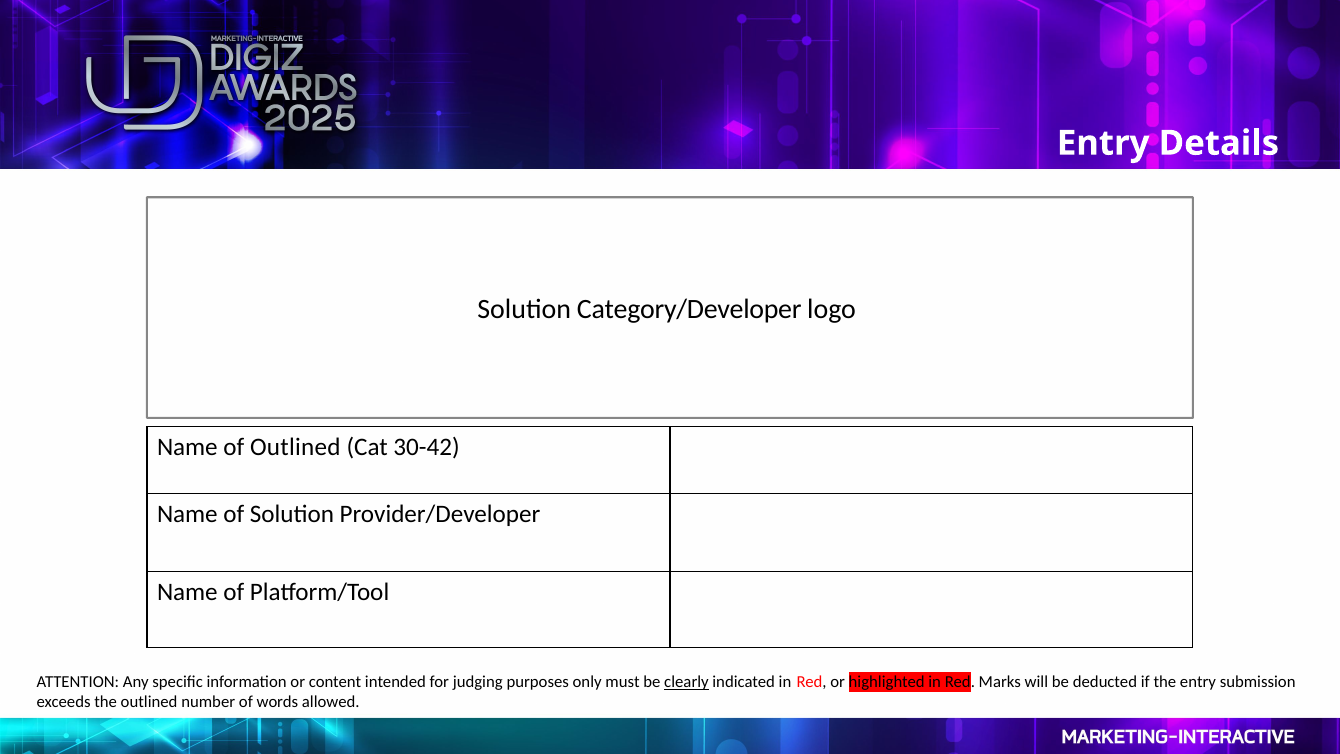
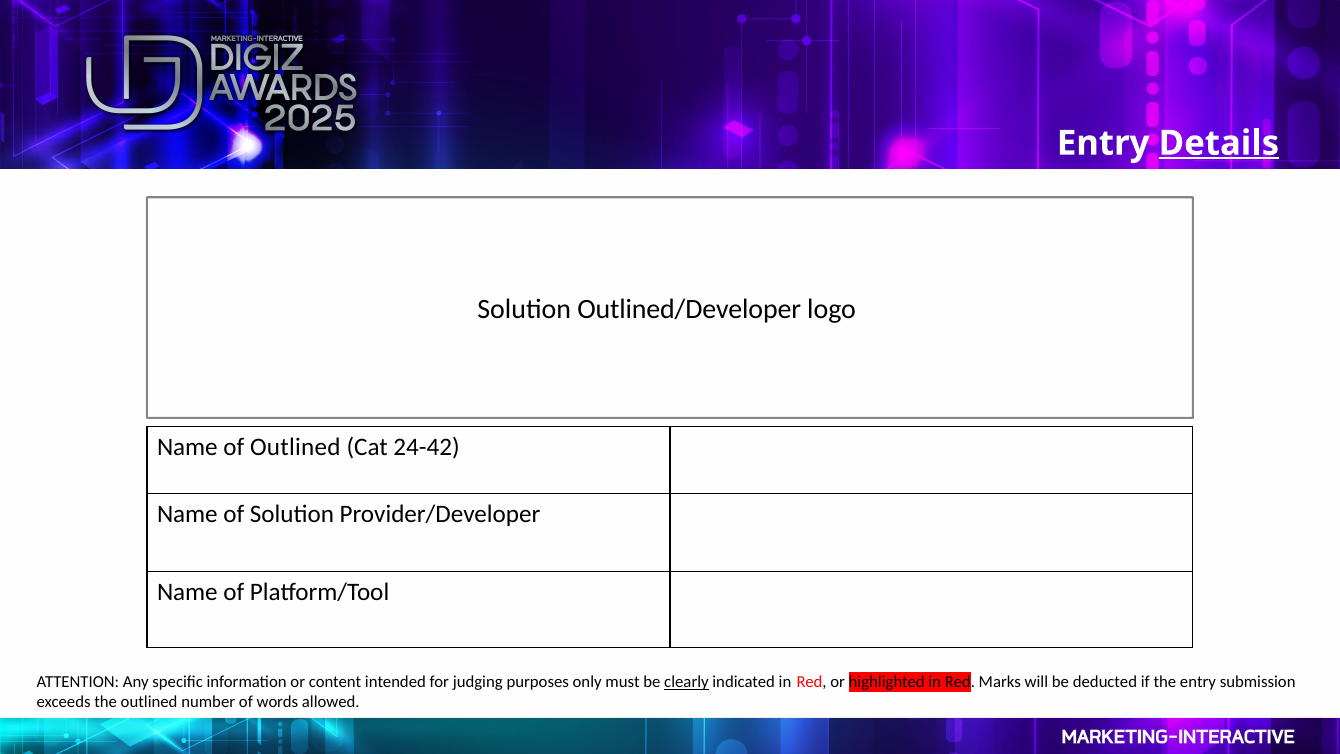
Details underline: none -> present
Category/Developer: Category/Developer -> Outlined/Developer
30-42: 30-42 -> 24-42
